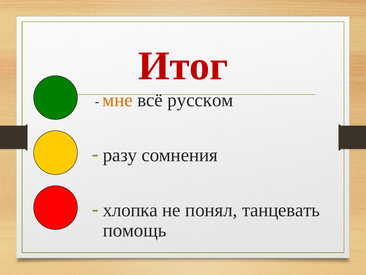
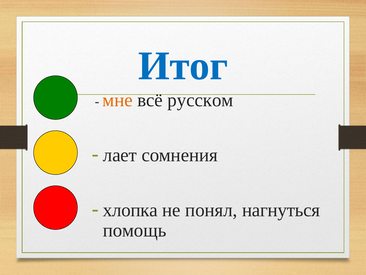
Итог colour: red -> blue
разу: разу -> лает
танцевать: танцевать -> нагнуться
